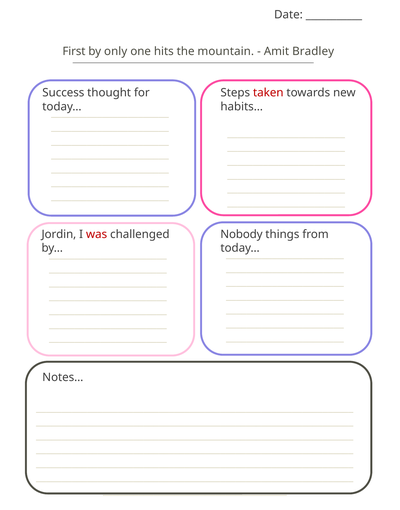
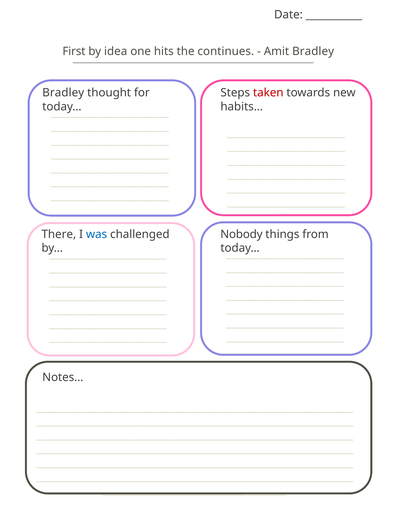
only: only -> idea
mountain: mountain -> continues
Success at (63, 93): Success -> Bradley
Jordin: Jordin -> There
was colour: red -> blue
